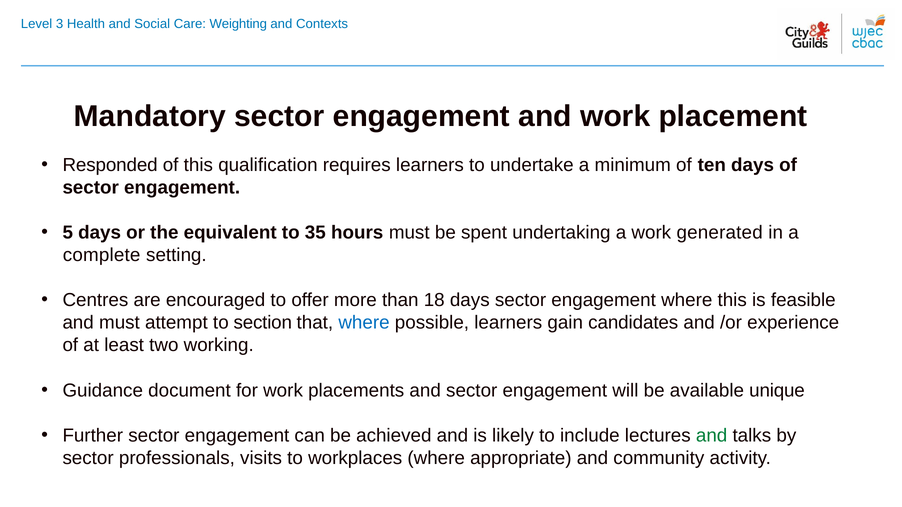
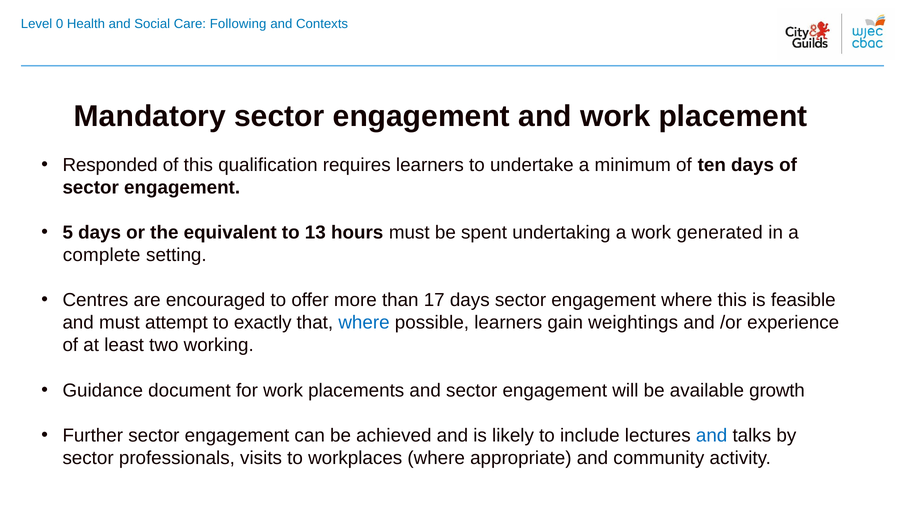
3: 3 -> 0
Weighting: Weighting -> Following
35: 35 -> 13
18: 18 -> 17
section: section -> exactly
candidates: candidates -> weightings
unique: unique -> growth
and at (712, 436) colour: green -> blue
